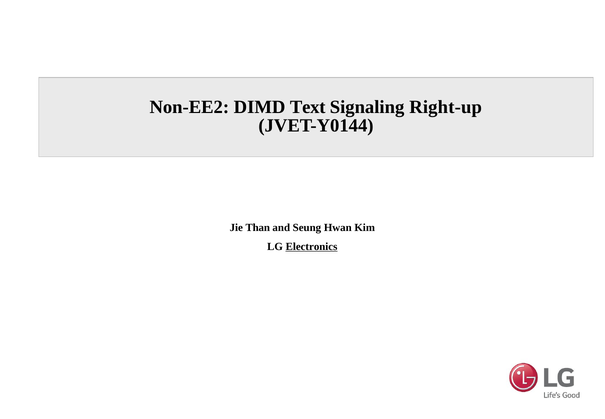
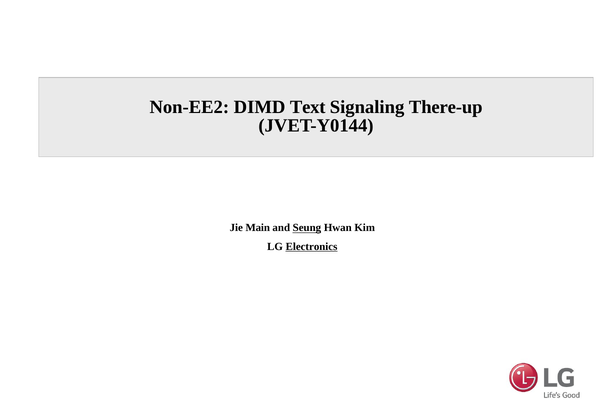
Right-up: Right-up -> There-up
Than: Than -> Main
Seung underline: none -> present
